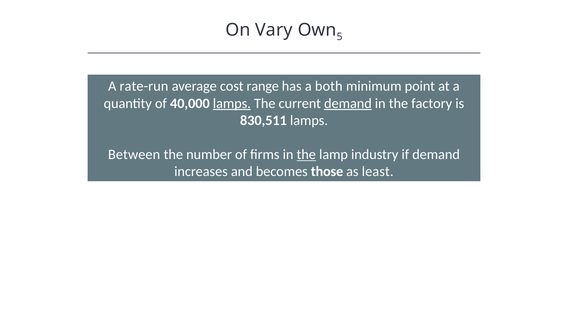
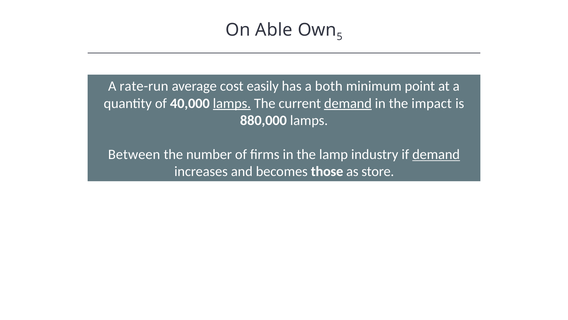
Vary: Vary -> Able
range: range -> easily
factory: factory -> impact
830,511: 830,511 -> 880,000
the at (306, 154) underline: present -> none
demand at (436, 154) underline: none -> present
least: least -> store
